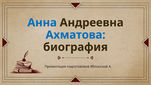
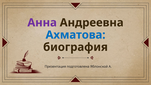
Анна colour: blue -> purple
